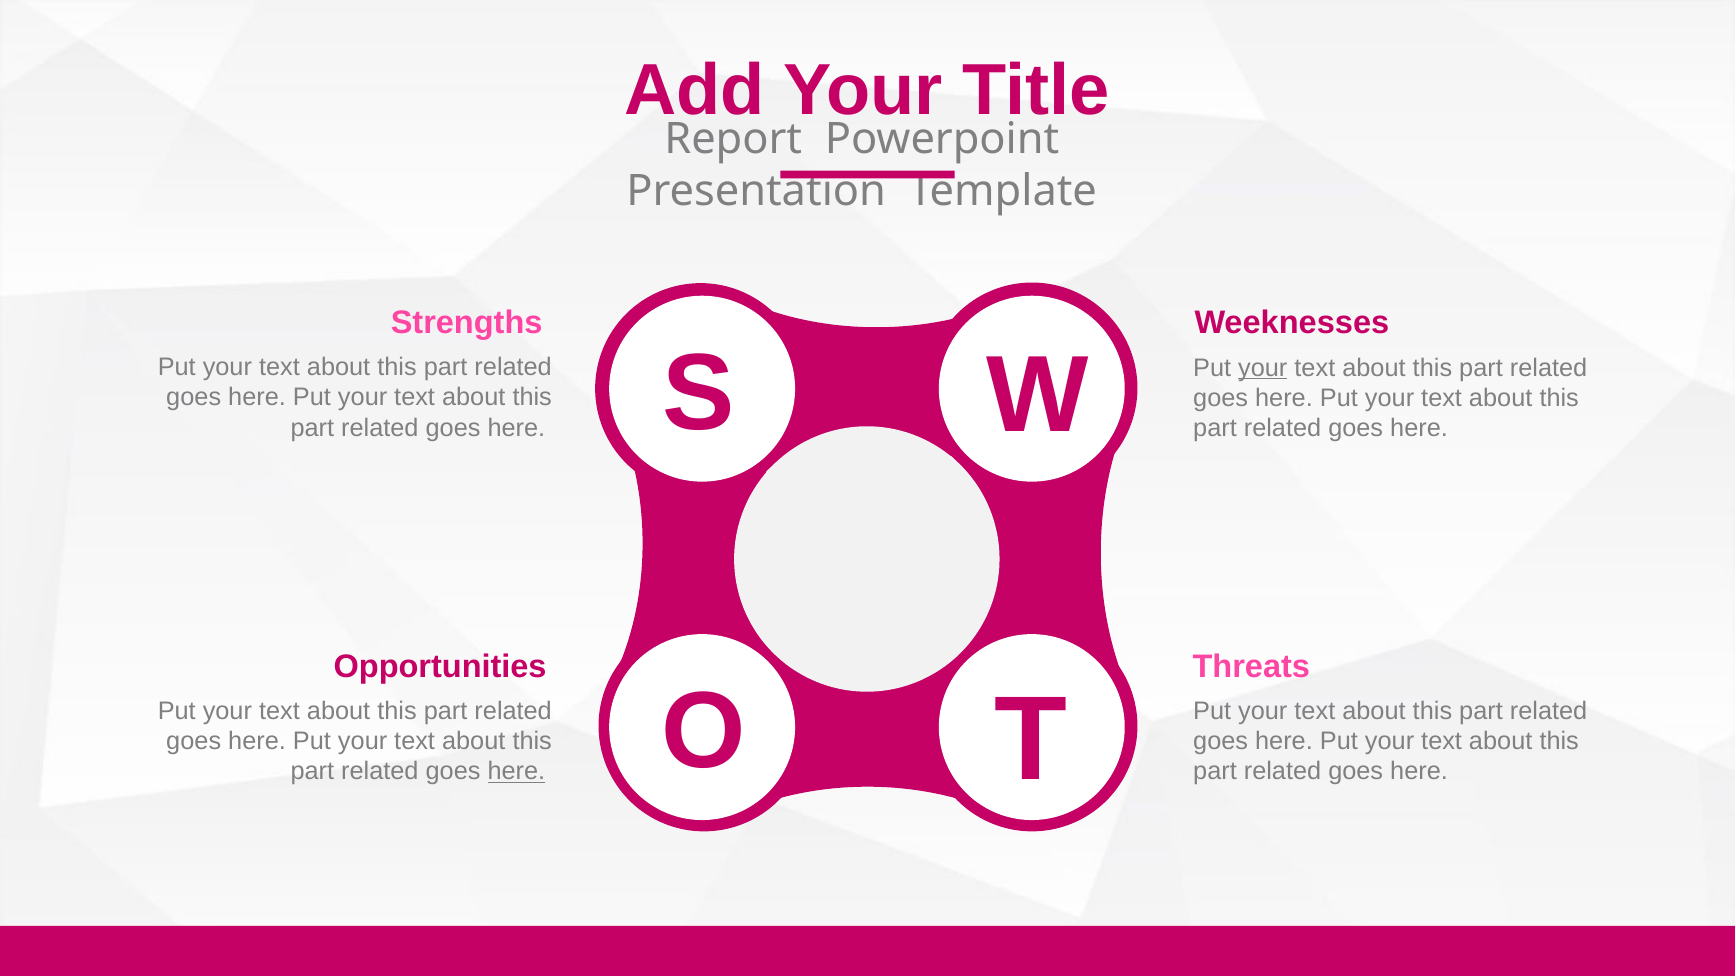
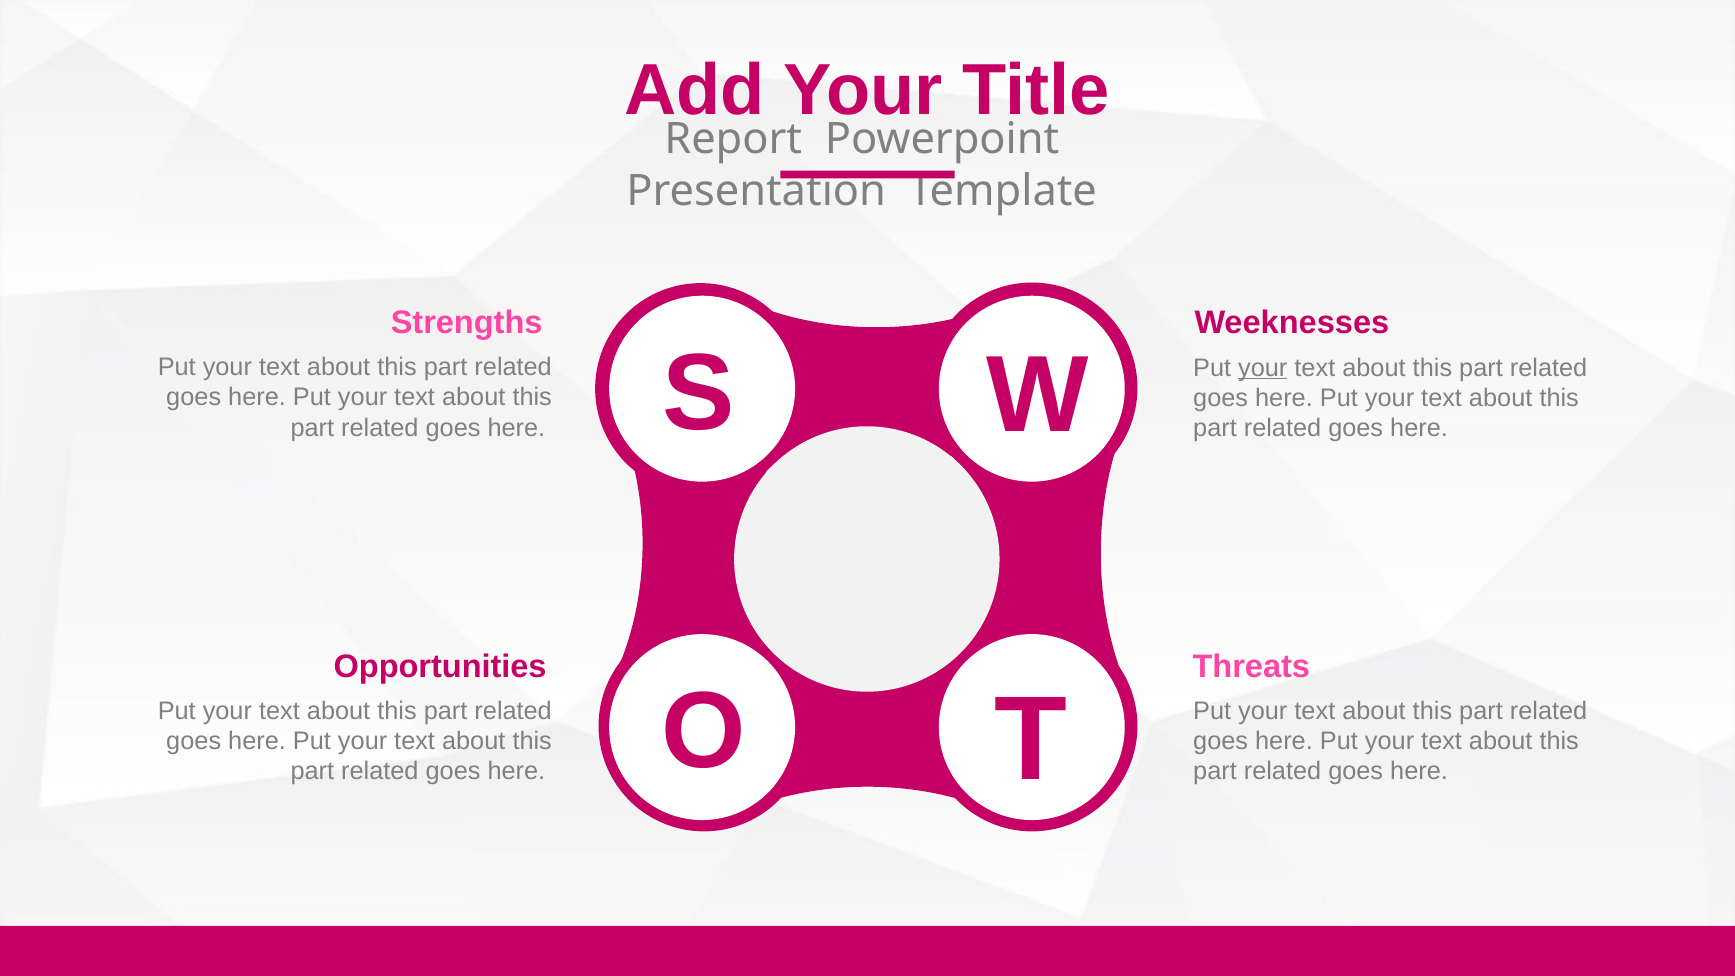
here at (516, 772) underline: present -> none
